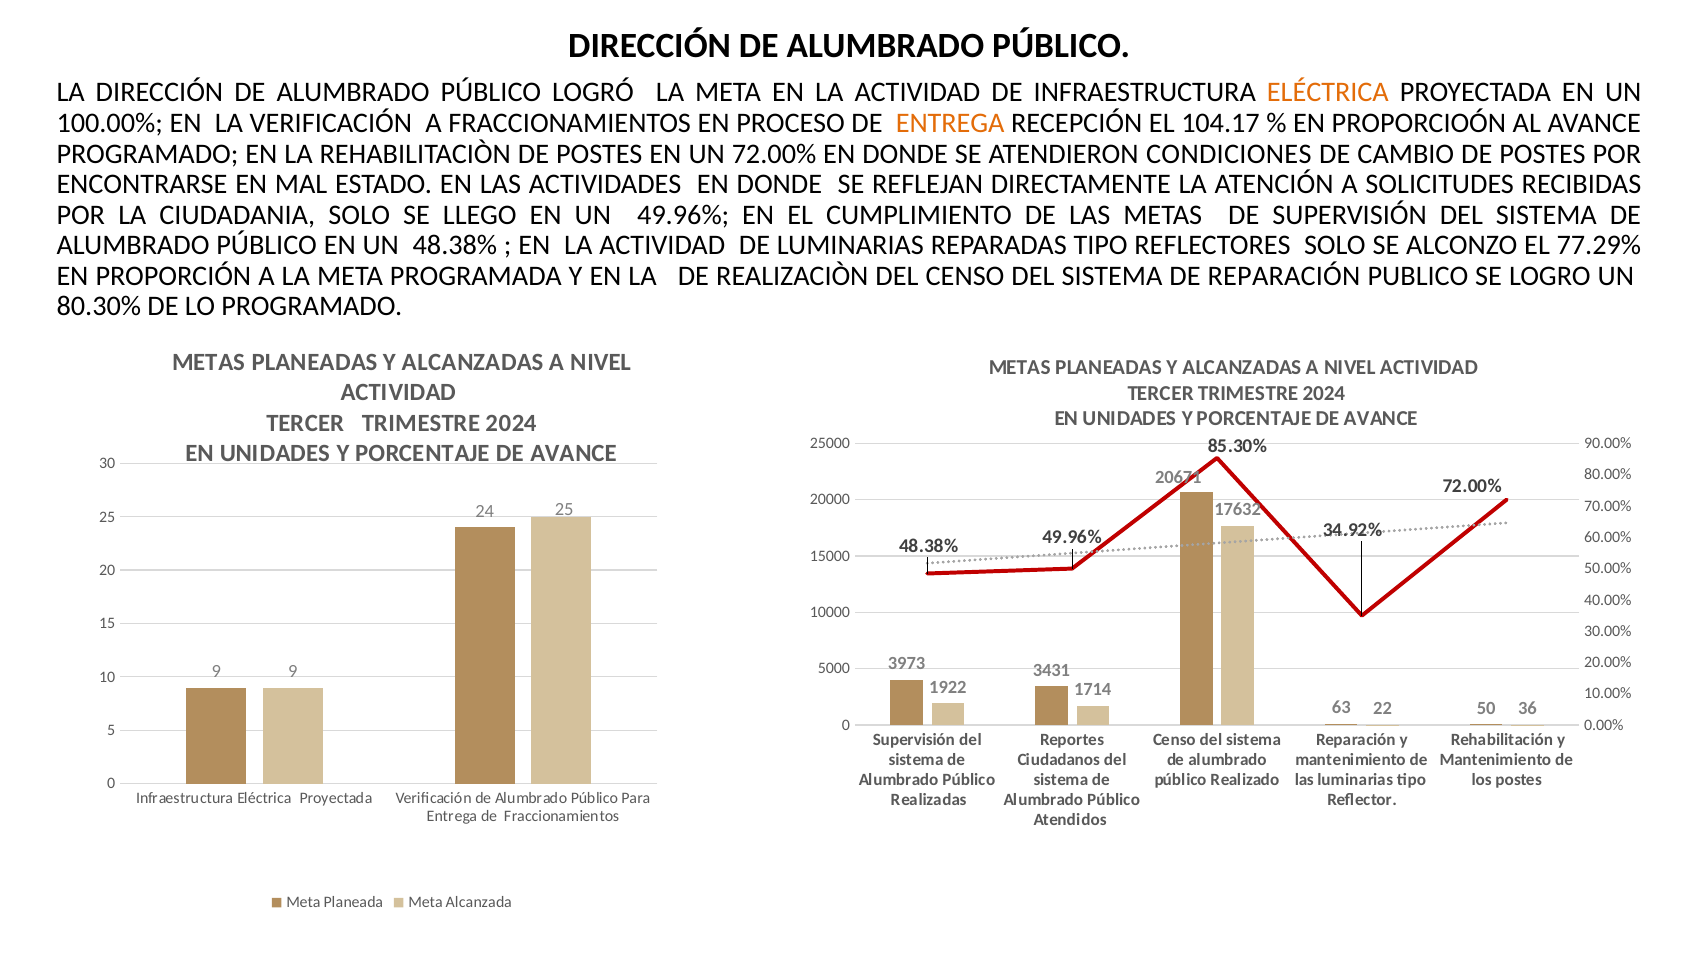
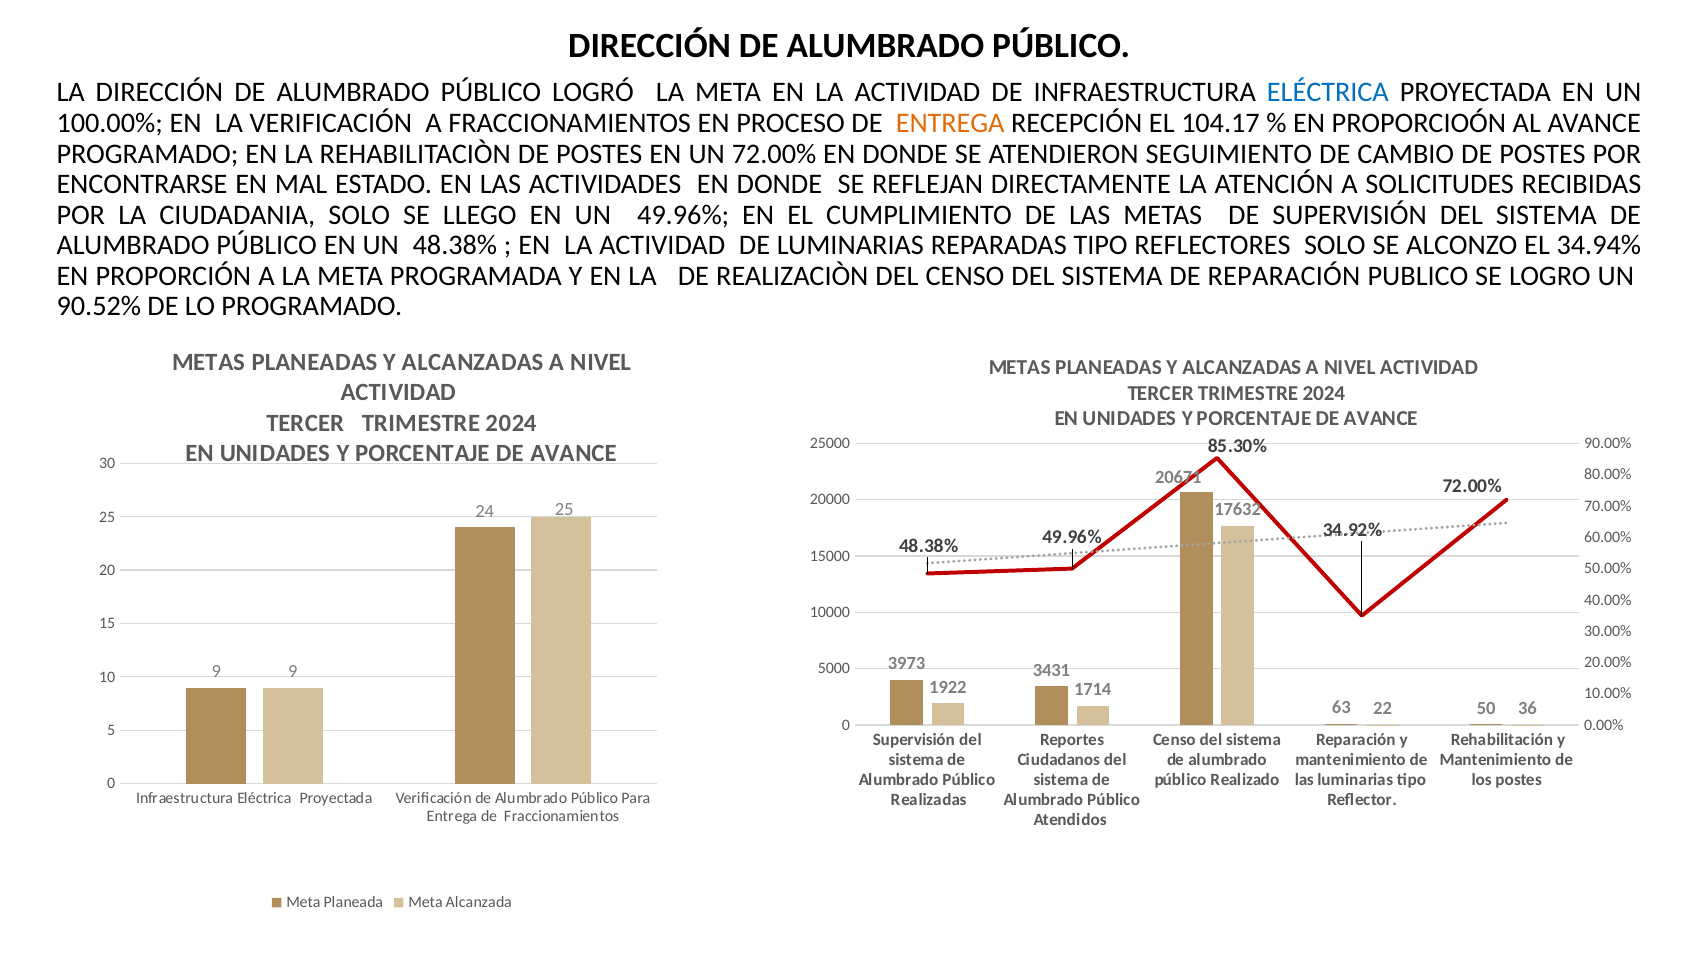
ELÉCTRICA at (1328, 93) colour: orange -> blue
CONDICIONES: CONDICIONES -> SEGUIMIENTO
77.29%: 77.29% -> 34.94%
80.30%: 80.30% -> 90.52%
